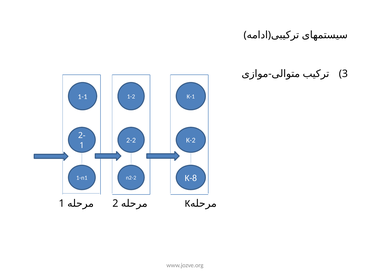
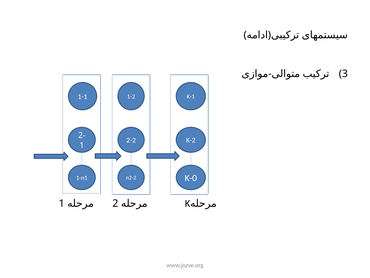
K-8: K-8 -> K-0
